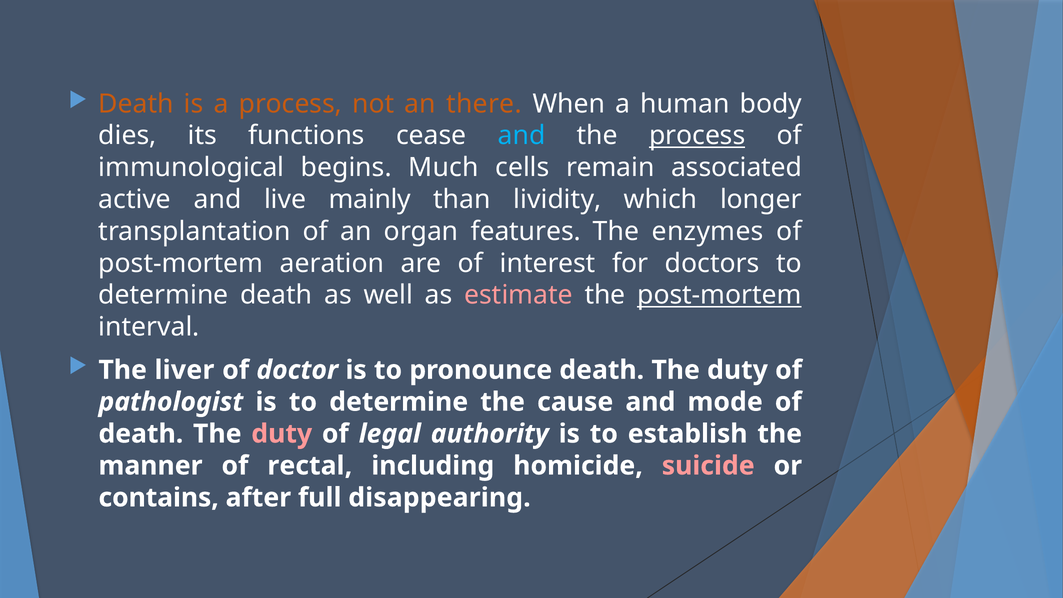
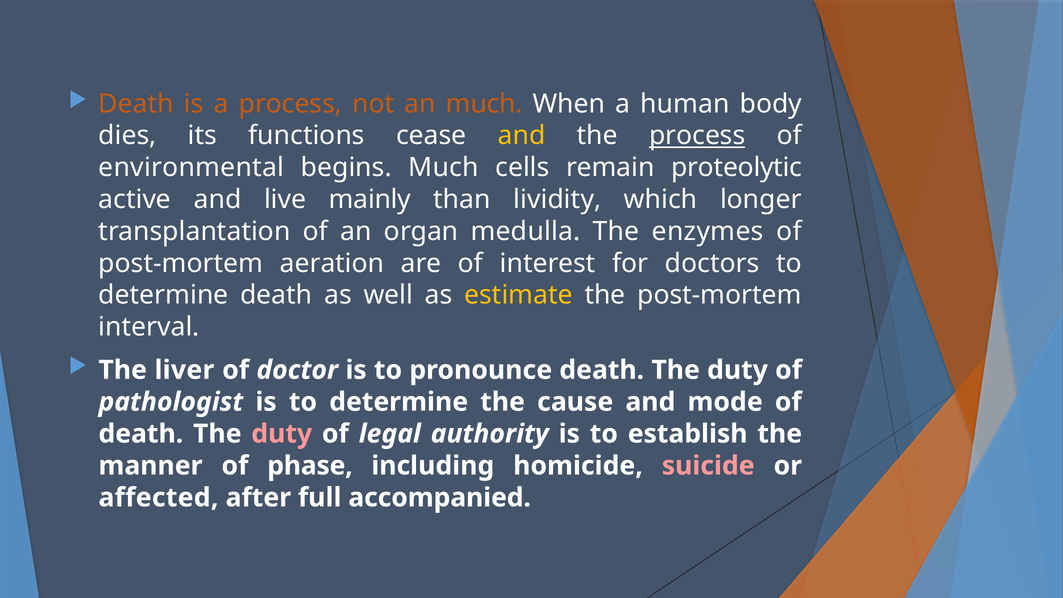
an there: there -> much
and at (522, 136) colour: light blue -> yellow
immunological: immunological -> environmental
associated: associated -> proteolytic
features: features -> medulla
estimate colour: pink -> yellow
post-mortem at (719, 295) underline: present -> none
rectal: rectal -> phase
contains: contains -> affected
disappearing: disappearing -> accompanied
